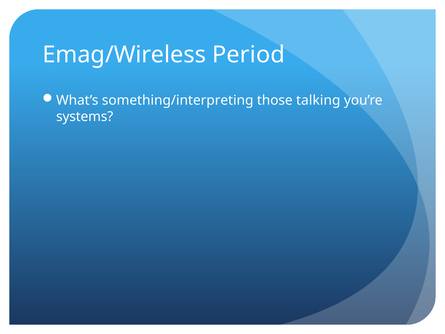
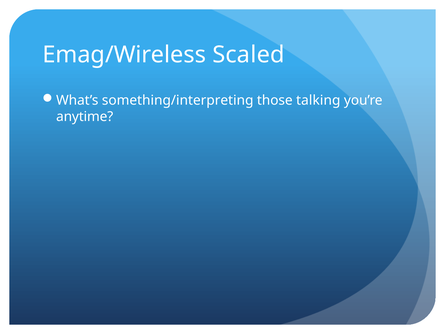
Period: Period -> Scaled
systems: systems -> anytime
